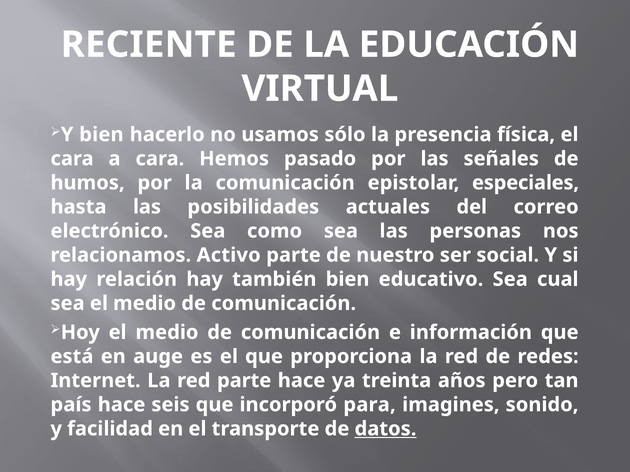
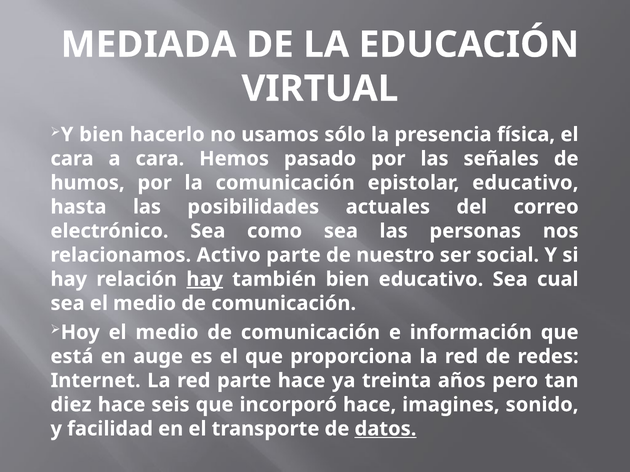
RECIENTE: RECIENTE -> MEDIADA
epistolar especiales: especiales -> educativo
hay at (205, 279) underline: none -> present
país: país -> diez
incorporó para: para -> hace
